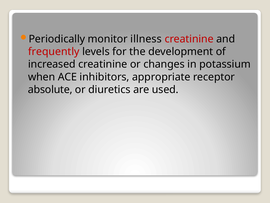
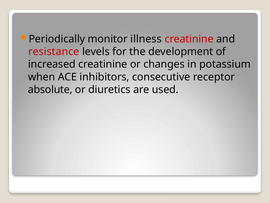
frequently: frequently -> resistance
appropriate: appropriate -> consecutive
